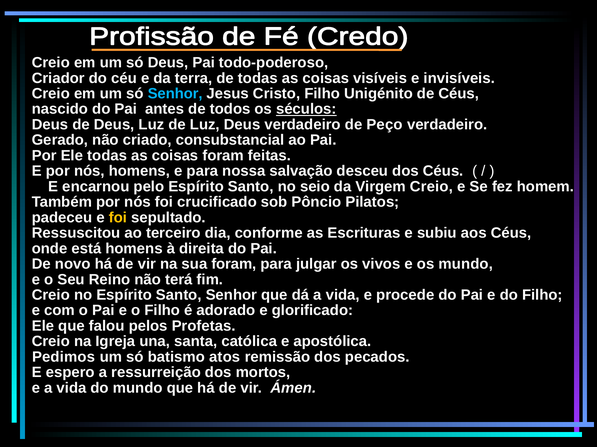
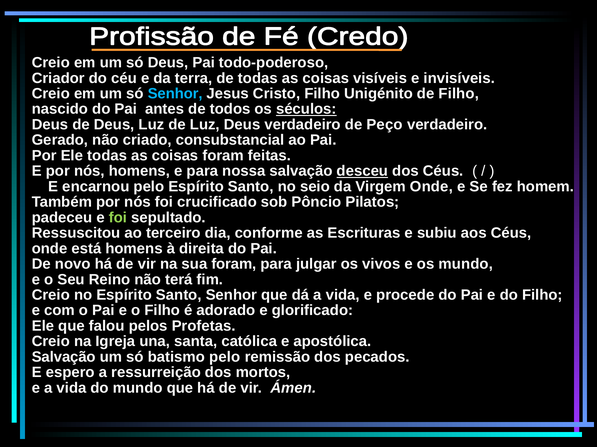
de Céus: Céus -> Filho
desceu underline: none -> present
Virgem Creio: Creio -> Onde
foi at (118, 218) colour: yellow -> light green
Pedimos at (64, 357): Pedimos -> Salvação
batismo atos: atos -> pelo
